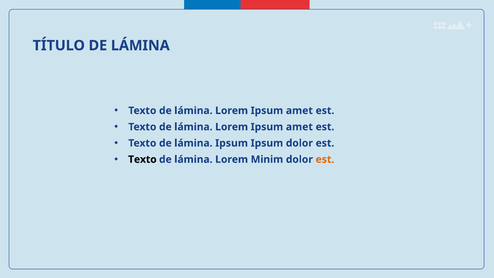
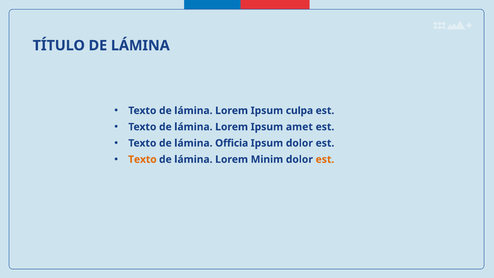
amet at (299, 111): amet -> culpa
lámina Ipsum: Ipsum -> Officia
Texto at (142, 159) colour: black -> orange
